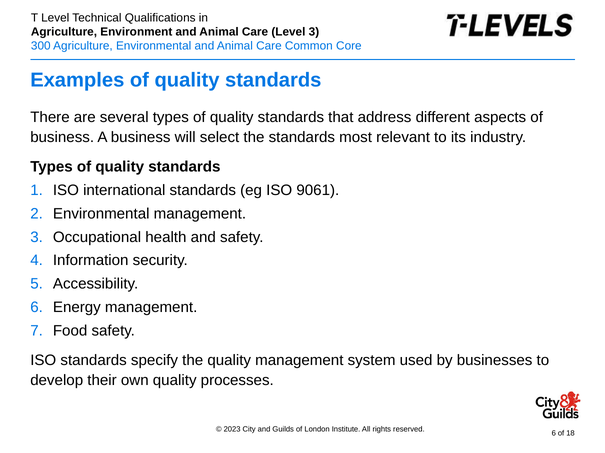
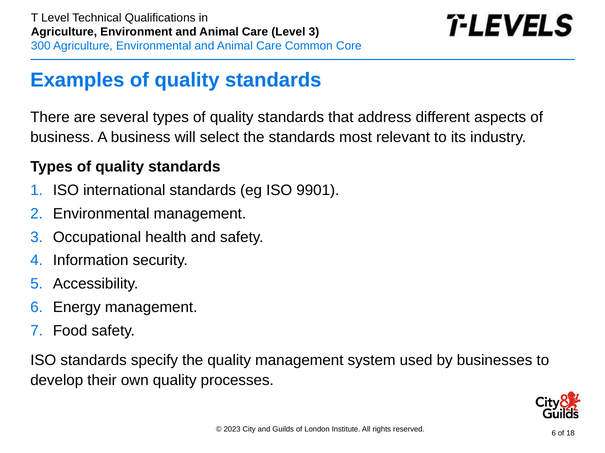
9061: 9061 -> 9901
